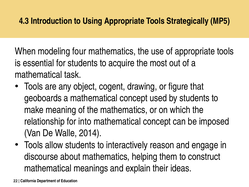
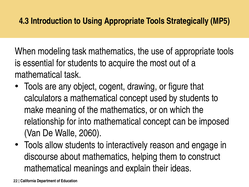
modeling four: four -> task
geoboards: geoboards -> calculators
2014: 2014 -> 2060
